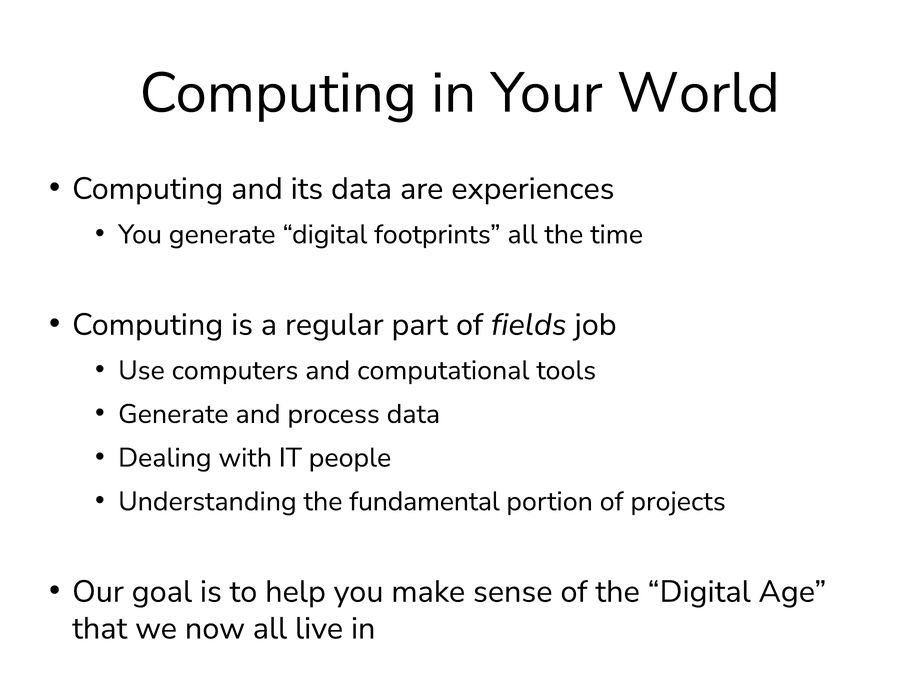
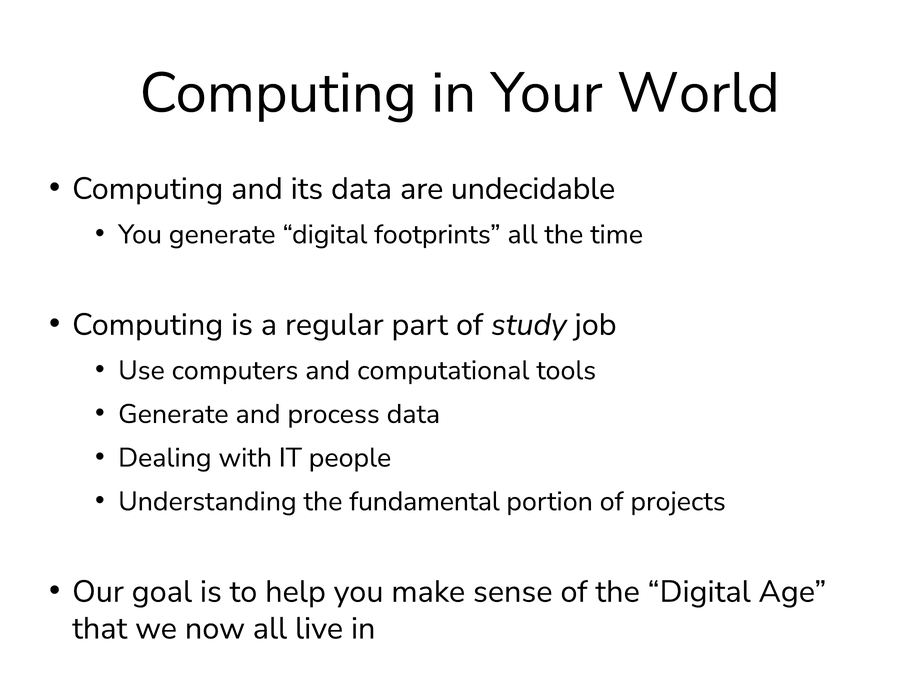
experiences: experiences -> undecidable
fields: fields -> study
